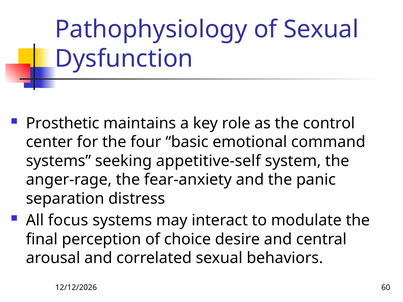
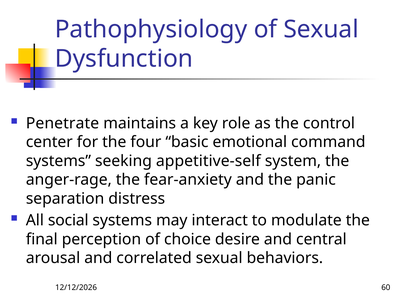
Prosthetic: Prosthetic -> Penetrate
focus: focus -> social
